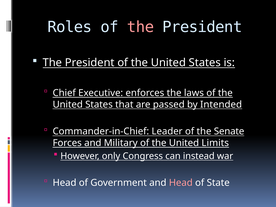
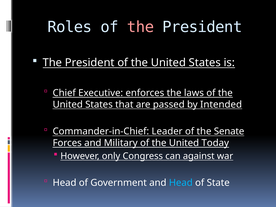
Limits: Limits -> Today
instead: instead -> against
Head at (181, 183) colour: pink -> light blue
